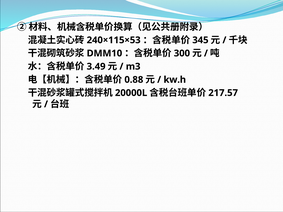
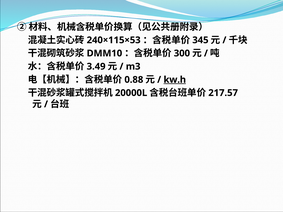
kw.h underline: none -> present
